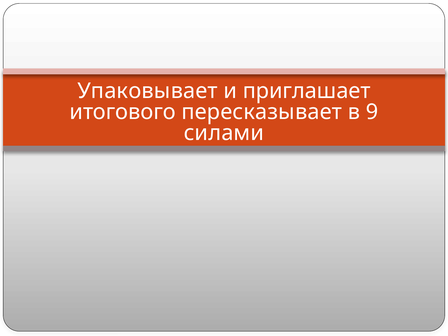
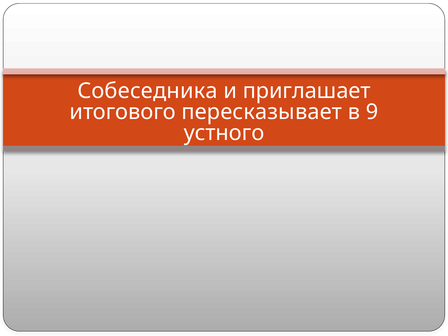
Упаковывает: Упаковывает -> Собеседника
силами: силами -> устного
